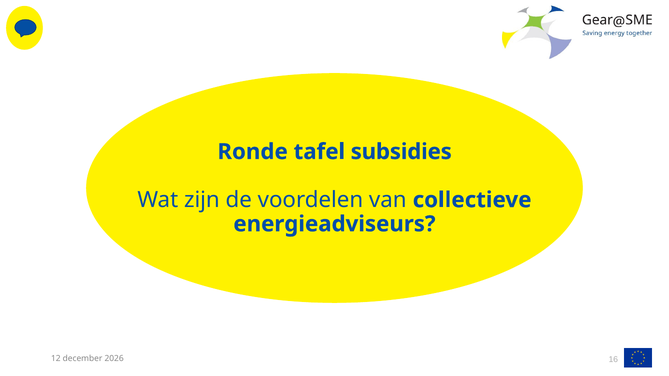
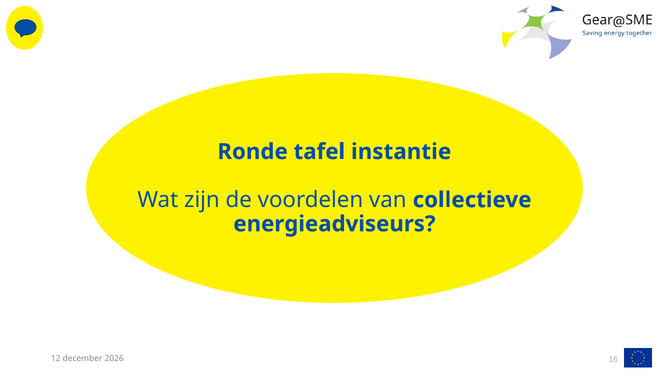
subsidies: subsidies -> instantie
